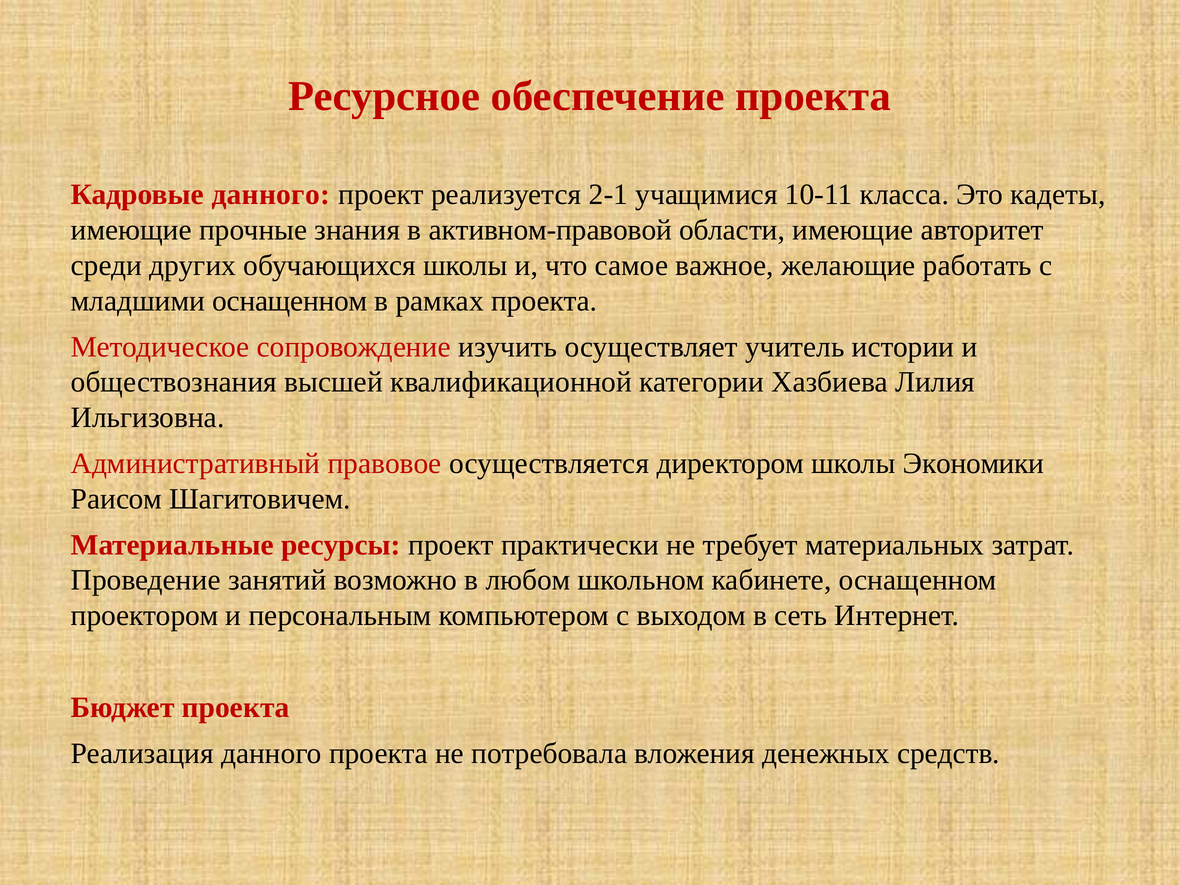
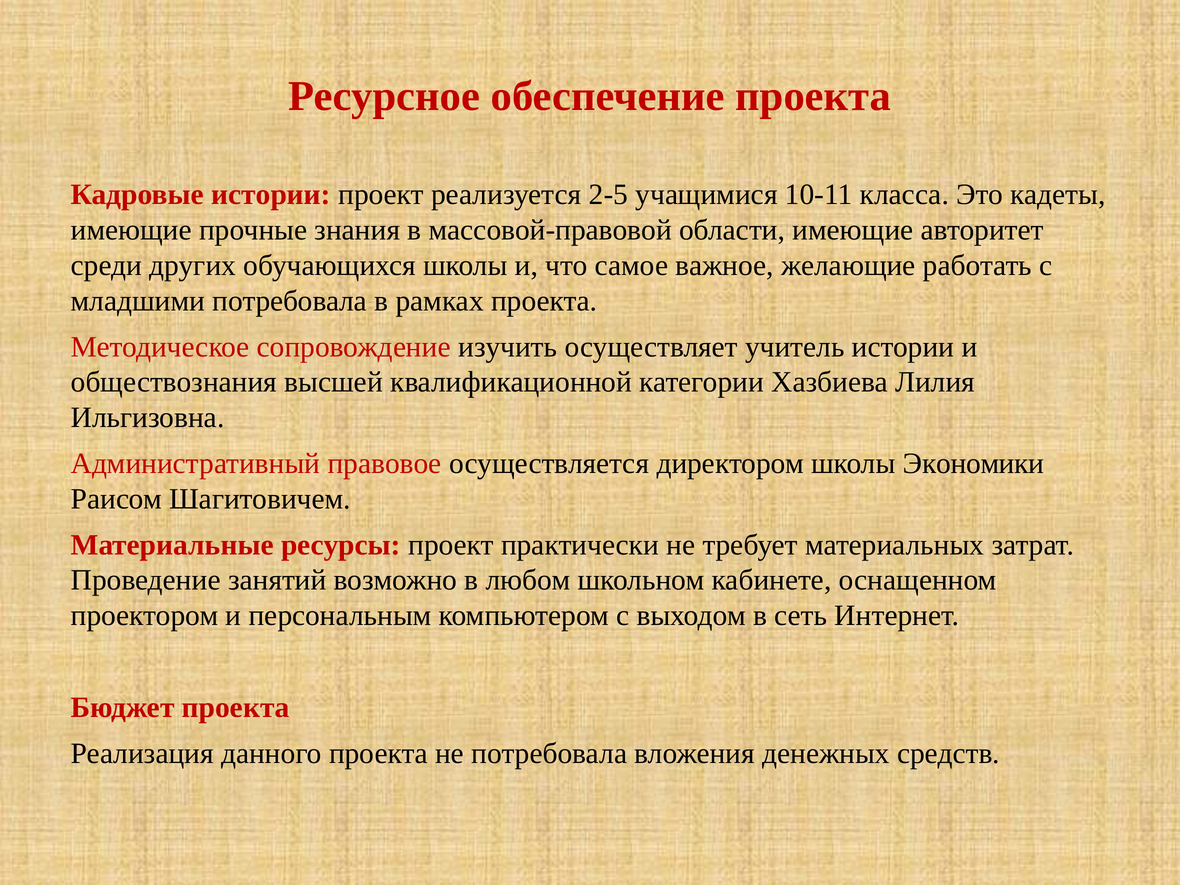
Кадровые данного: данного -> истории
2-1: 2-1 -> 2-5
активном-правовой: активном-правовой -> массовой-правовой
младшими оснащенном: оснащенном -> потребовала
